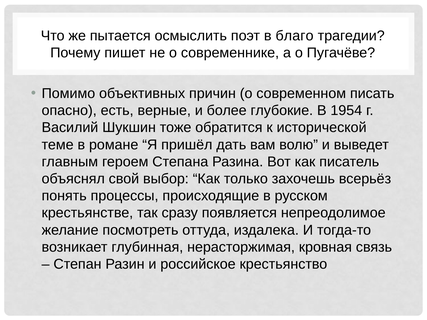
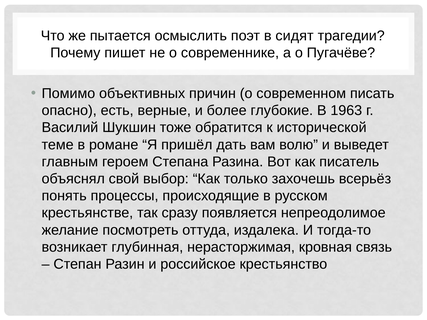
благо: благо -> сидят
1954: 1954 -> 1963
